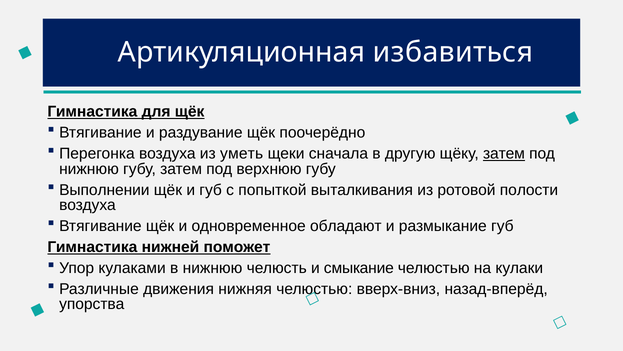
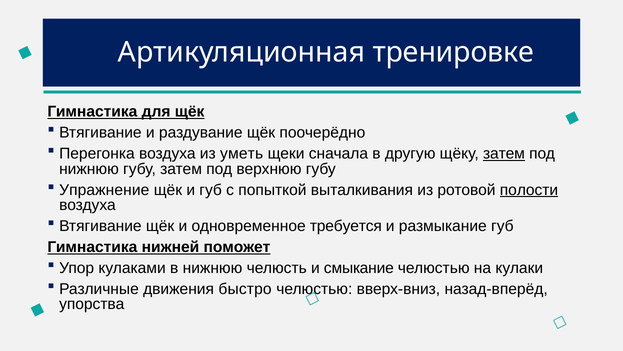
избавиться: избавиться -> тренировке
Выполнении: Выполнении -> Упражнение
полости underline: none -> present
обладают: обладают -> требуется
нижняя: нижняя -> быстро
